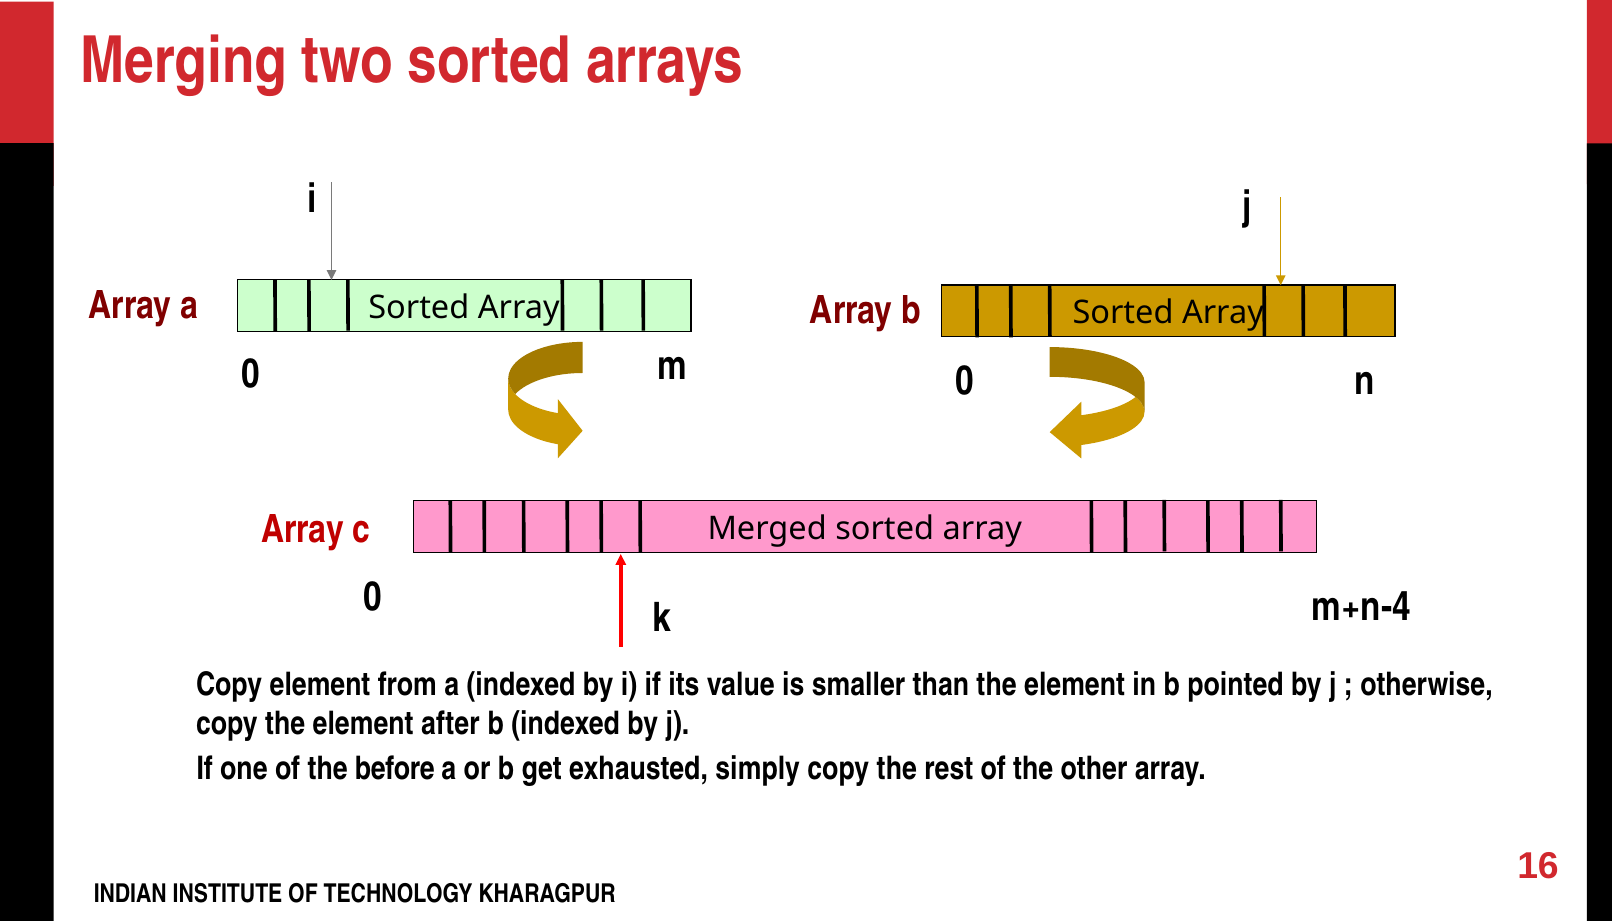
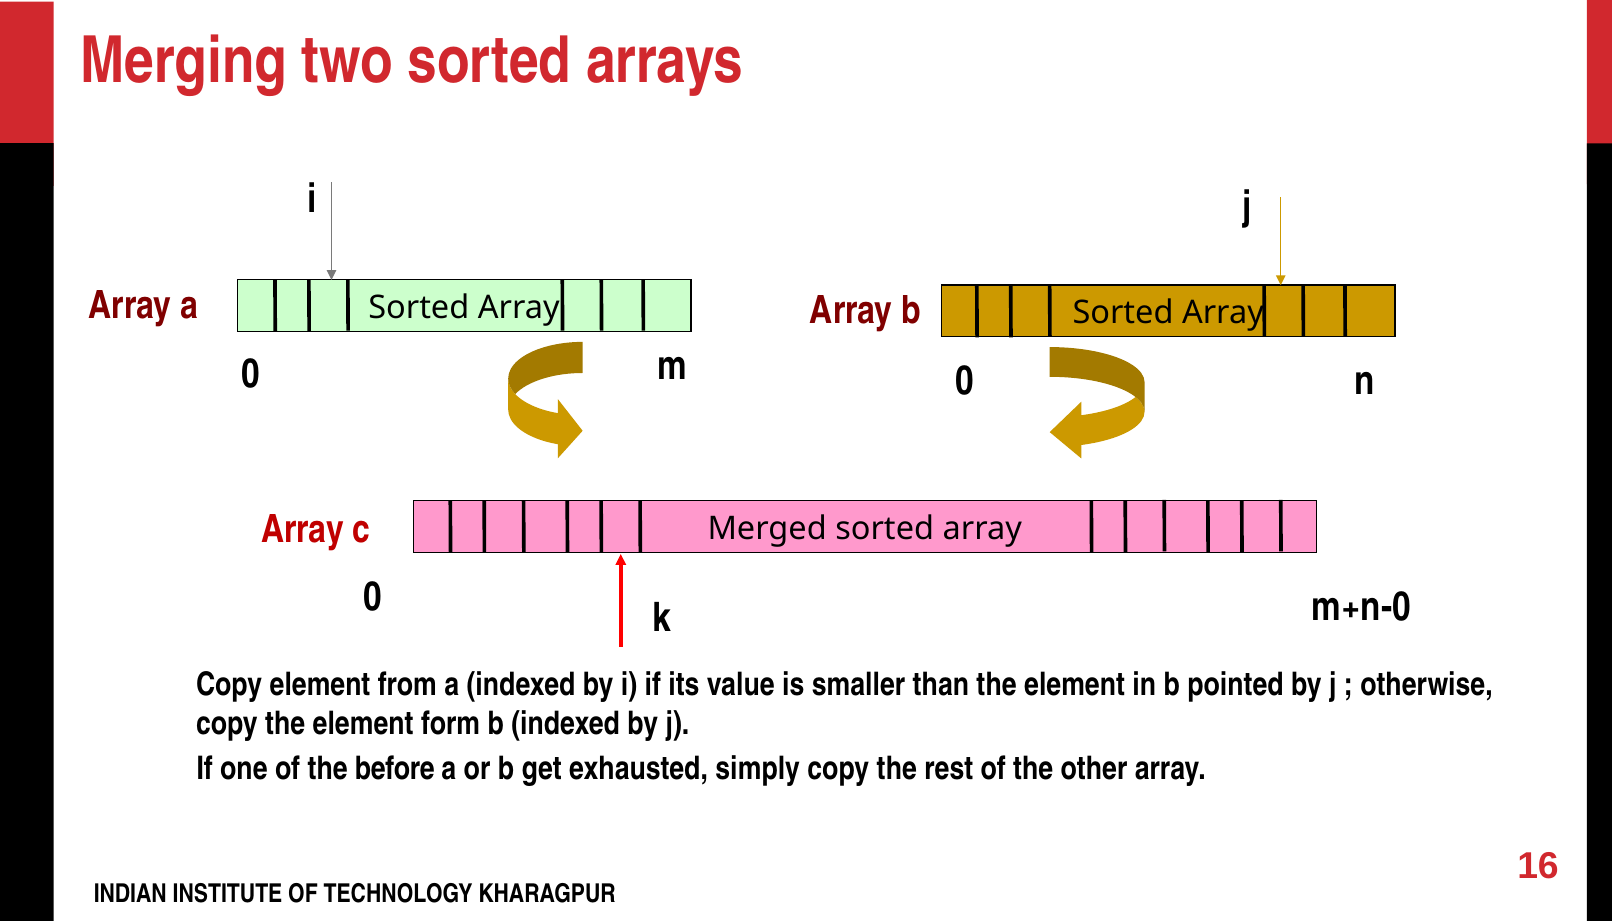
m+n-4: m+n-4 -> m+n-0
after: after -> form
